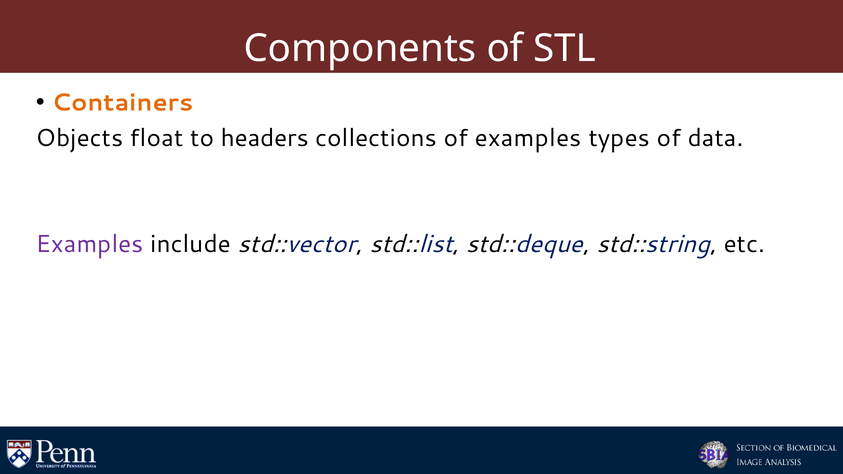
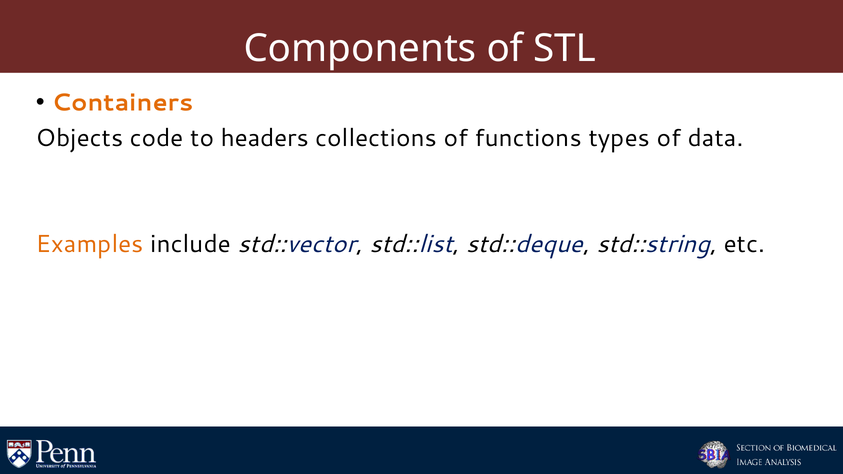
float: float -> code
of examples: examples -> functions
Examples at (90, 244) colour: purple -> orange
